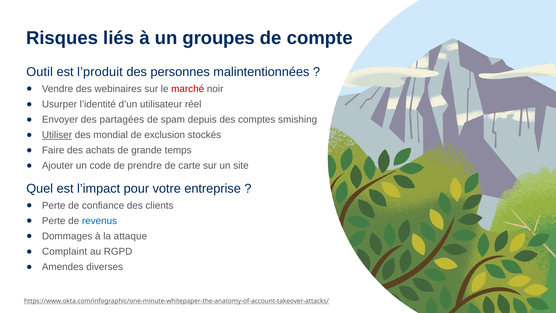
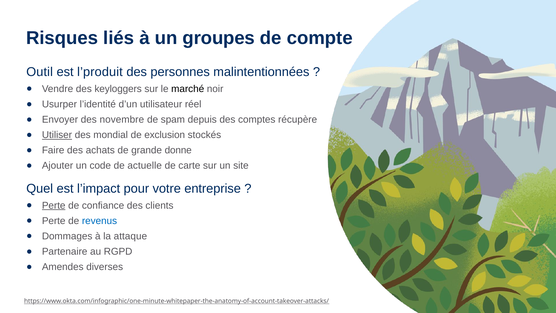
webinaires: webinaires -> keyloggers
marché colour: red -> black
partagées: partagées -> novembre
smishing: smishing -> récupère
temps: temps -> donne
prendre: prendre -> actuelle
Perte at (54, 205) underline: none -> present
Complaint: Complaint -> Partenaire
